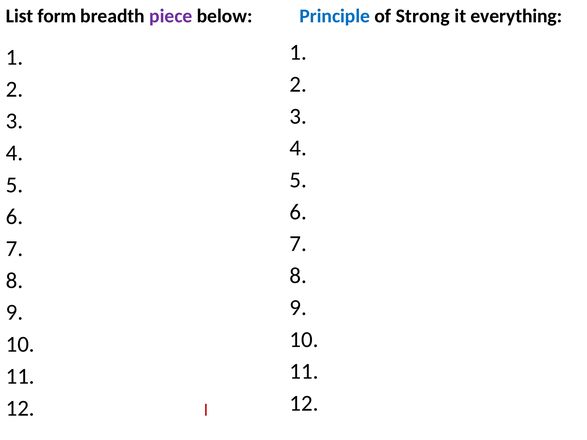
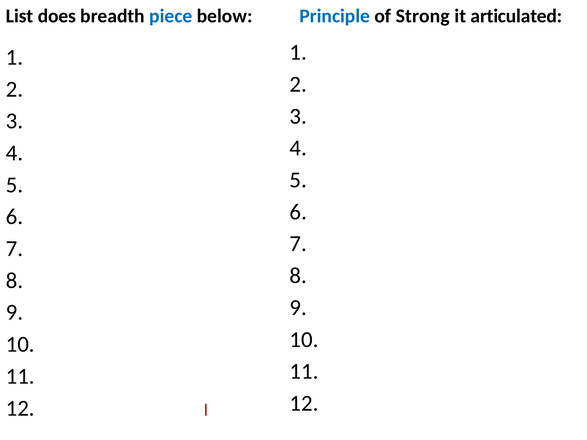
form: form -> does
piece colour: purple -> blue
everything: everything -> articulated
